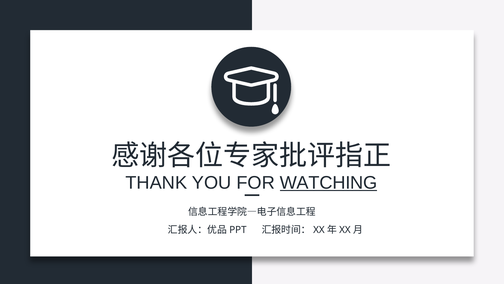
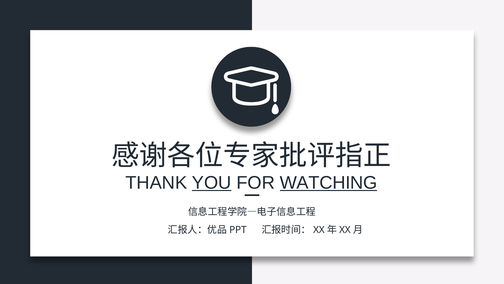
YOU underline: none -> present
